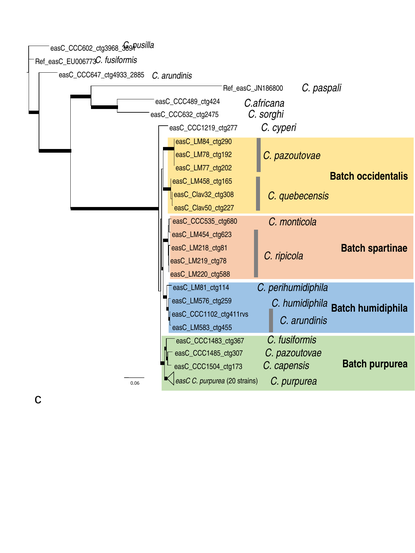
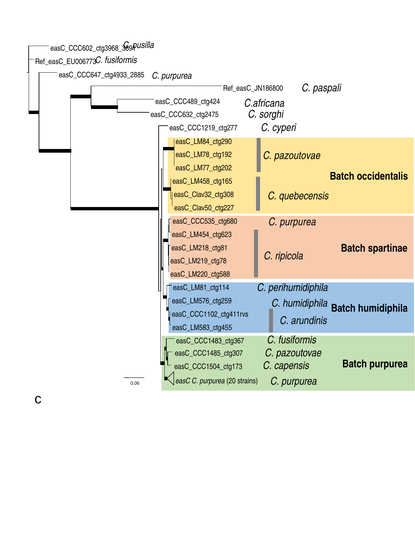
arundinis at (177, 76): arundinis -> purpurea
monticola at (298, 222): monticola -> purpurea
